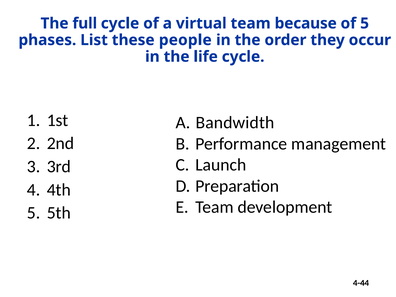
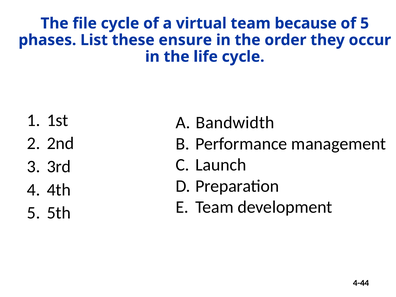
full: full -> file
people: people -> ensure
